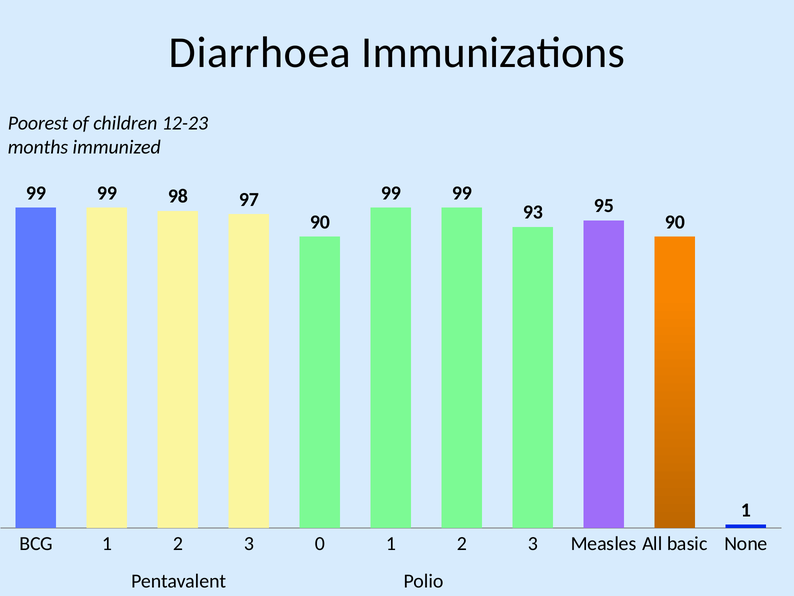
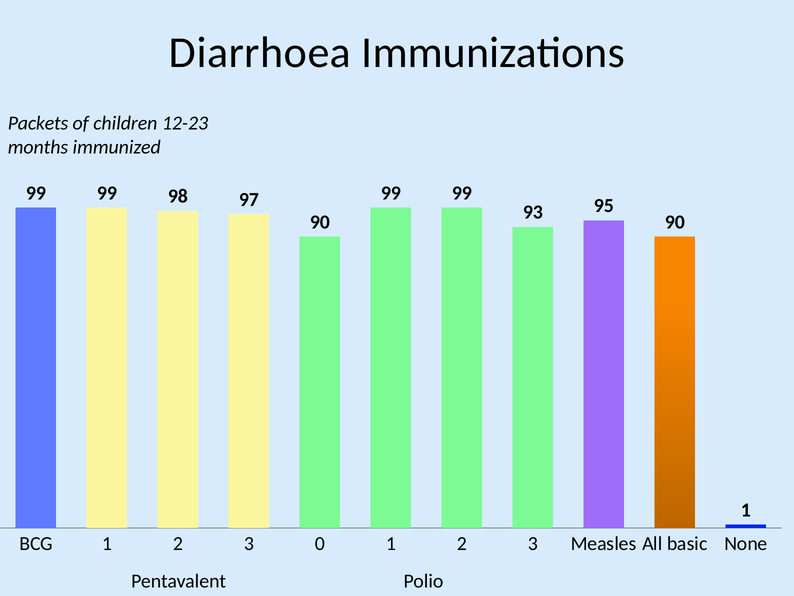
Poorest: Poorest -> Packets
